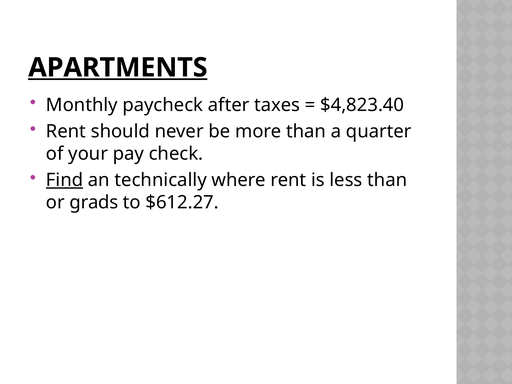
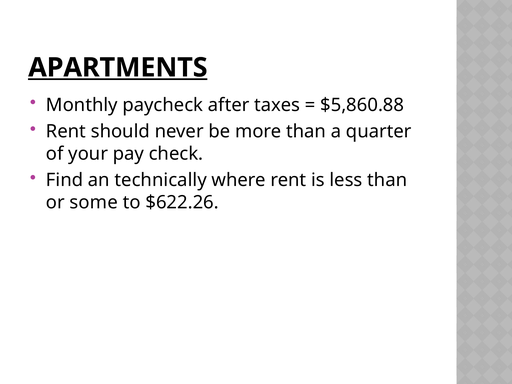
$4,823.40: $4,823.40 -> $5,860.88
Find underline: present -> none
grads: grads -> some
$612.27: $612.27 -> $622.26
